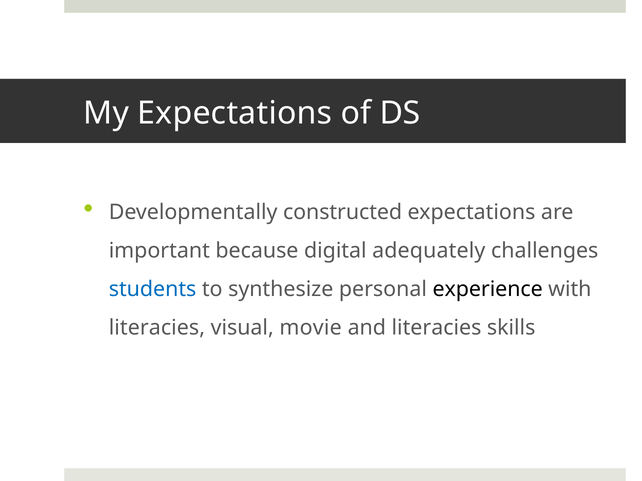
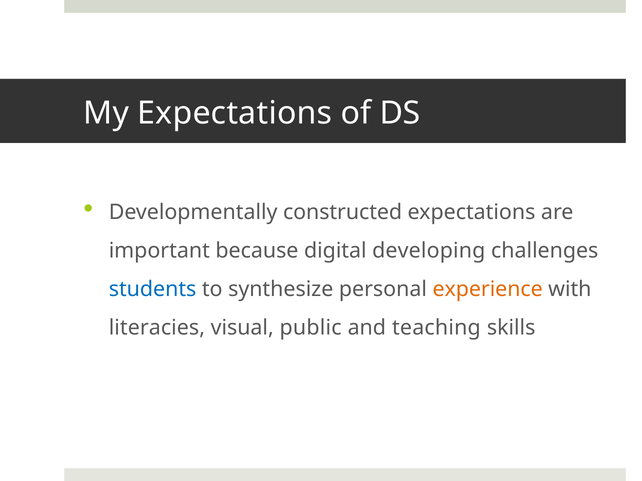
adequately: adequately -> developing
experience colour: black -> orange
movie: movie -> public
and literacies: literacies -> teaching
